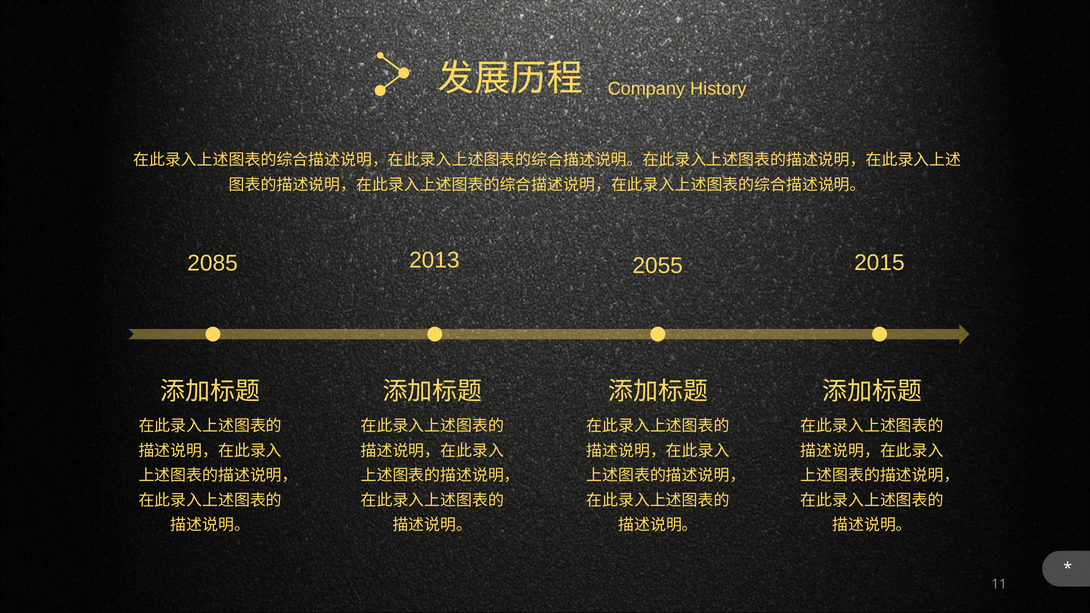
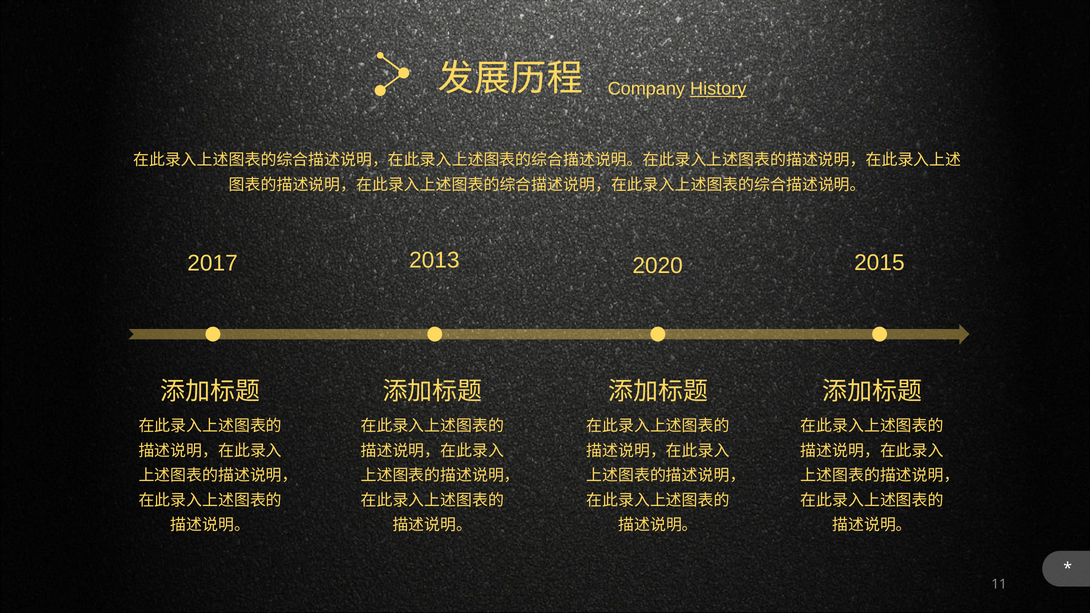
History underline: none -> present
2085: 2085 -> 2017
2055: 2055 -> 2020
